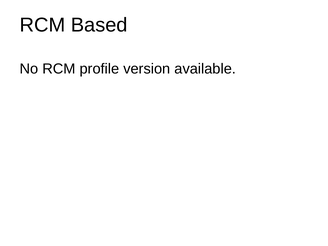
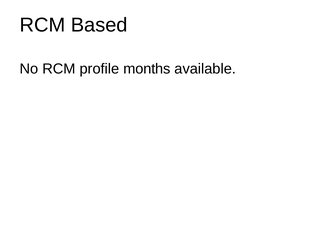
version: version -> months
